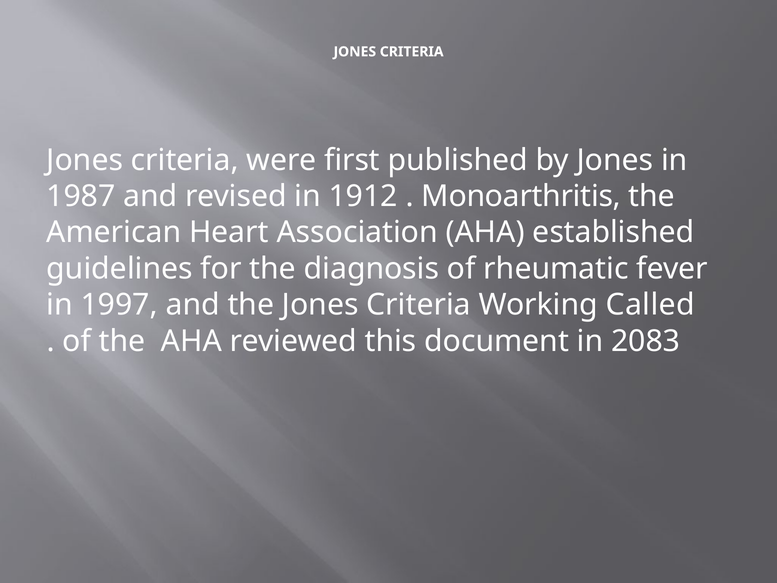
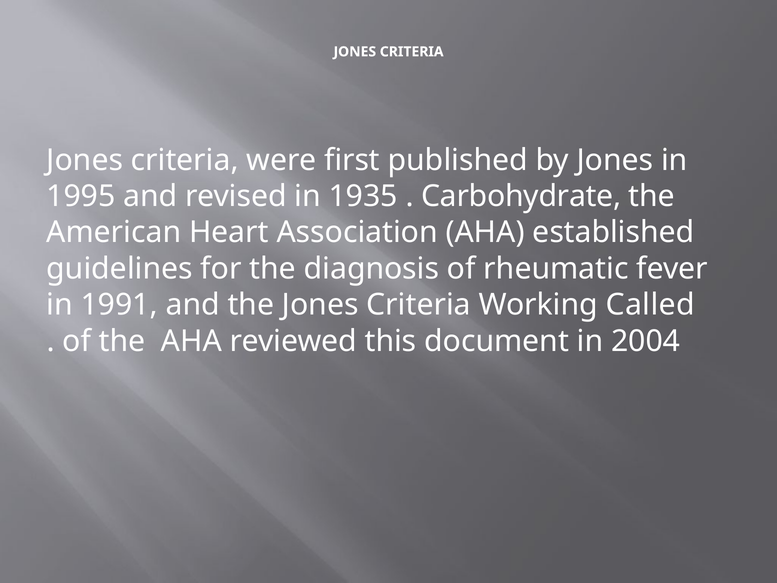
1987: 1987 -> 1995
1912: 1912 -> 1935
Monoarthritis: Monoarthritis -> Carbohydrate
1997: 1997 -> 1991
2083: 2083 -> 2004
